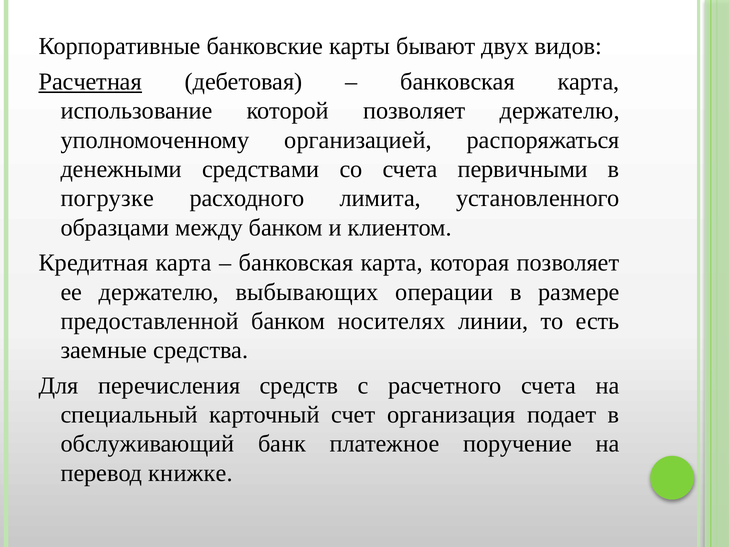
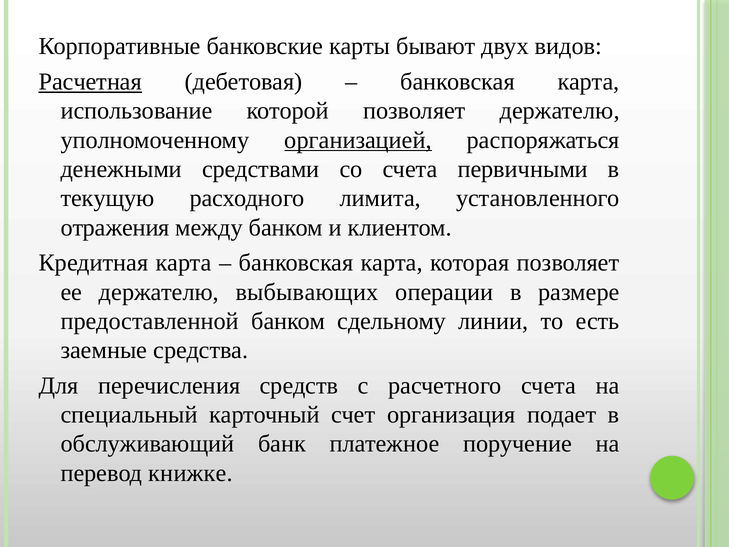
организацией underline: none -> present
погрузке: погрузке -> текущую
образцами: образцами -> отражения
носителях: носителях -> сдельному
